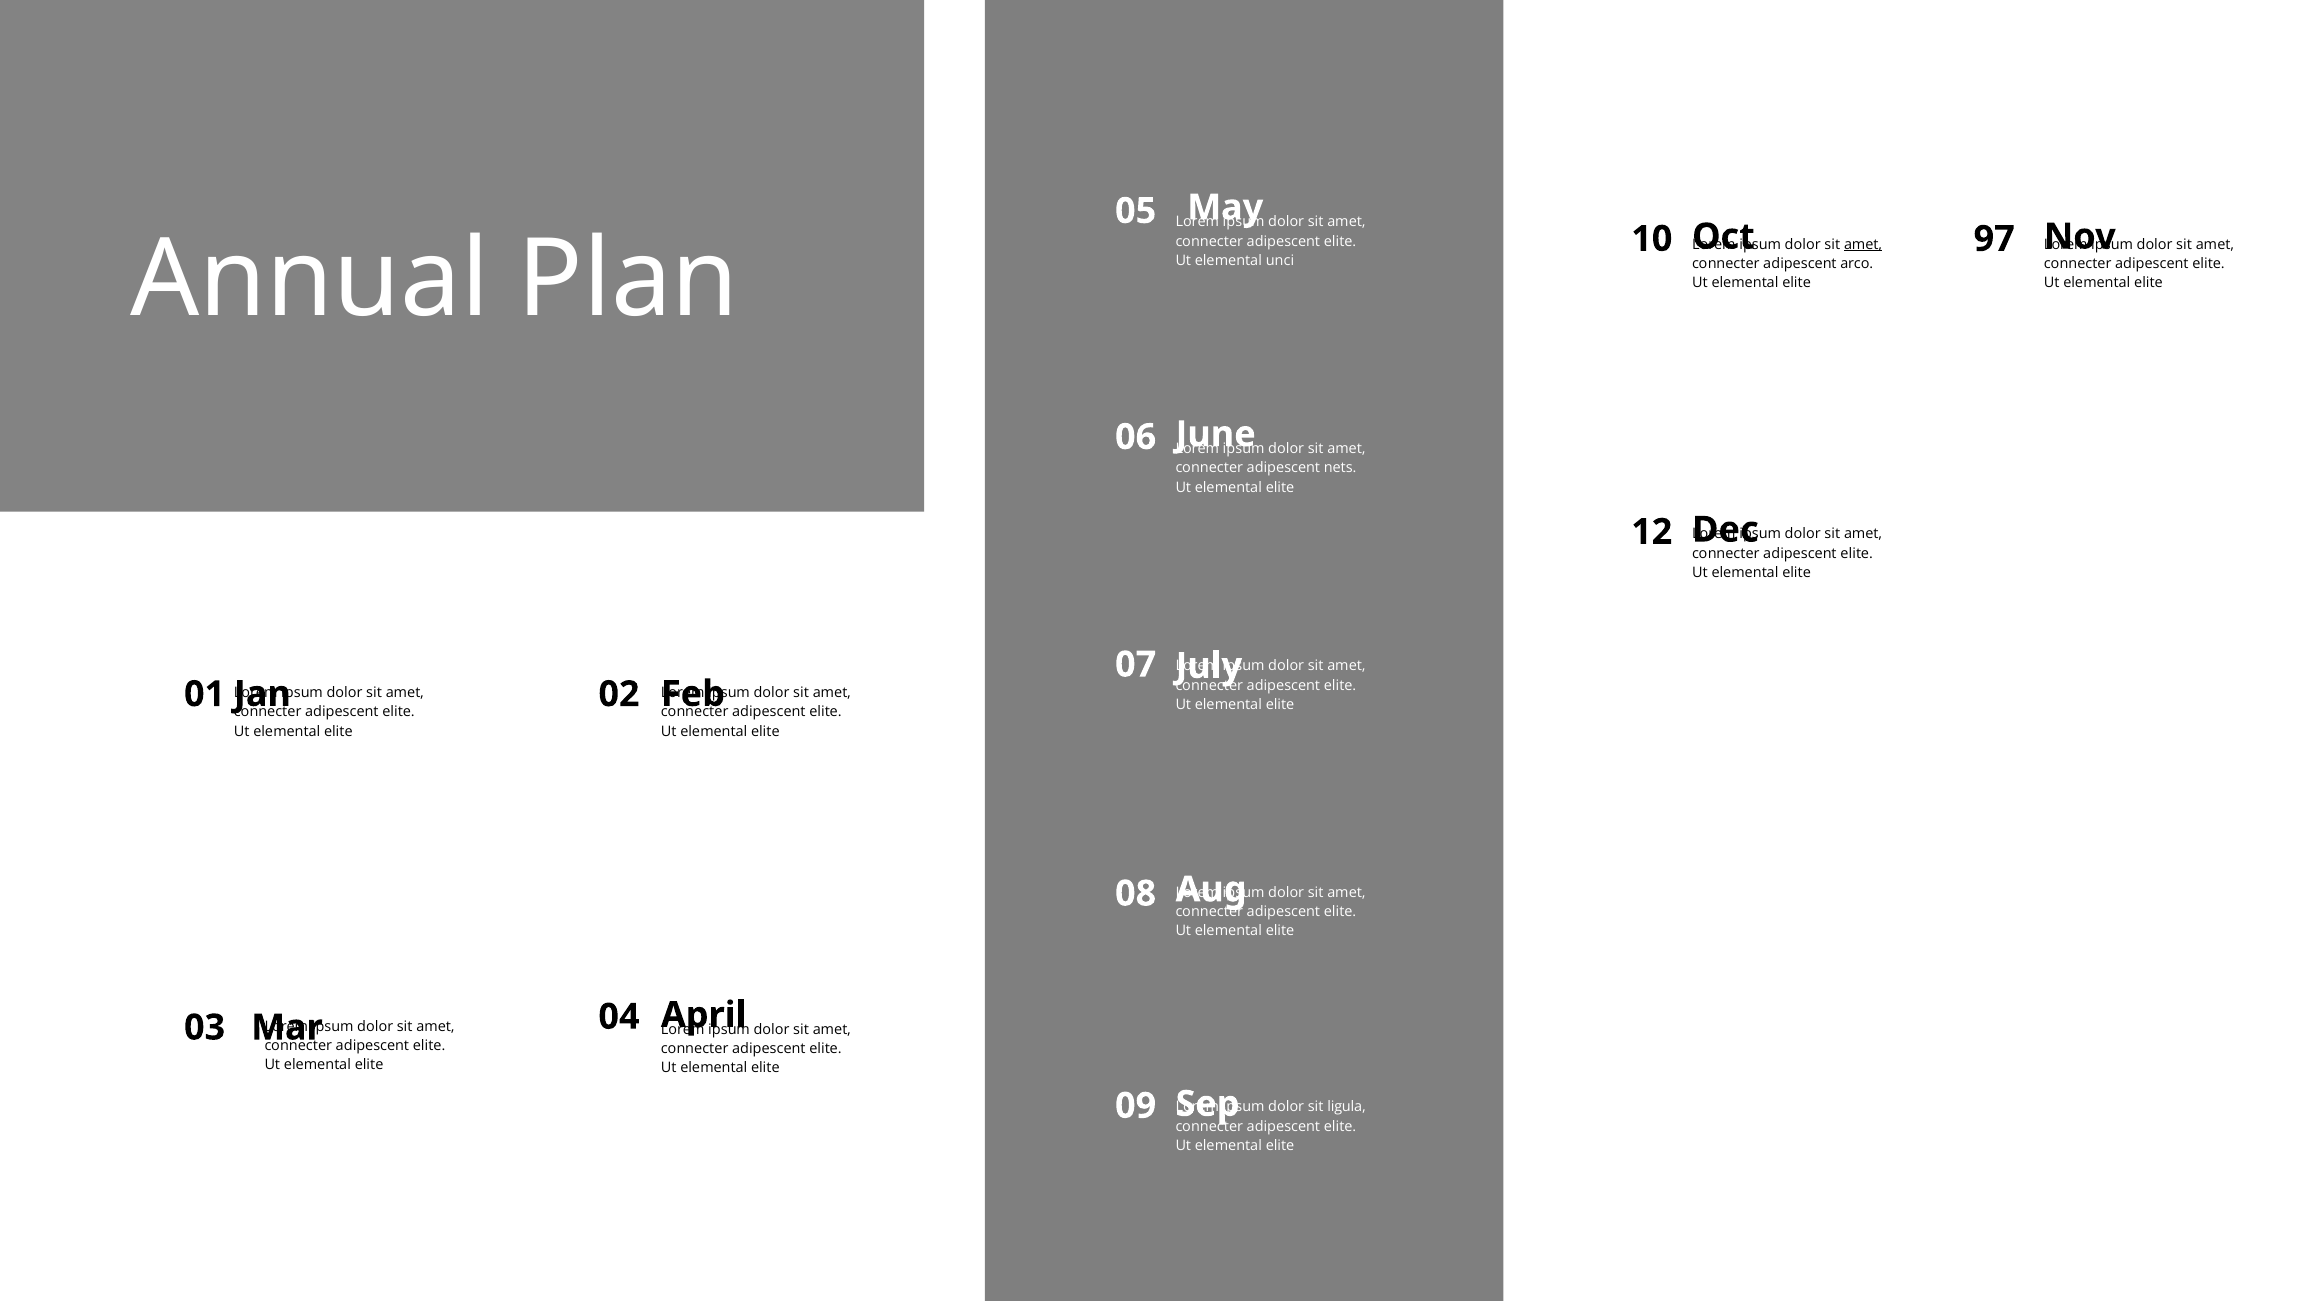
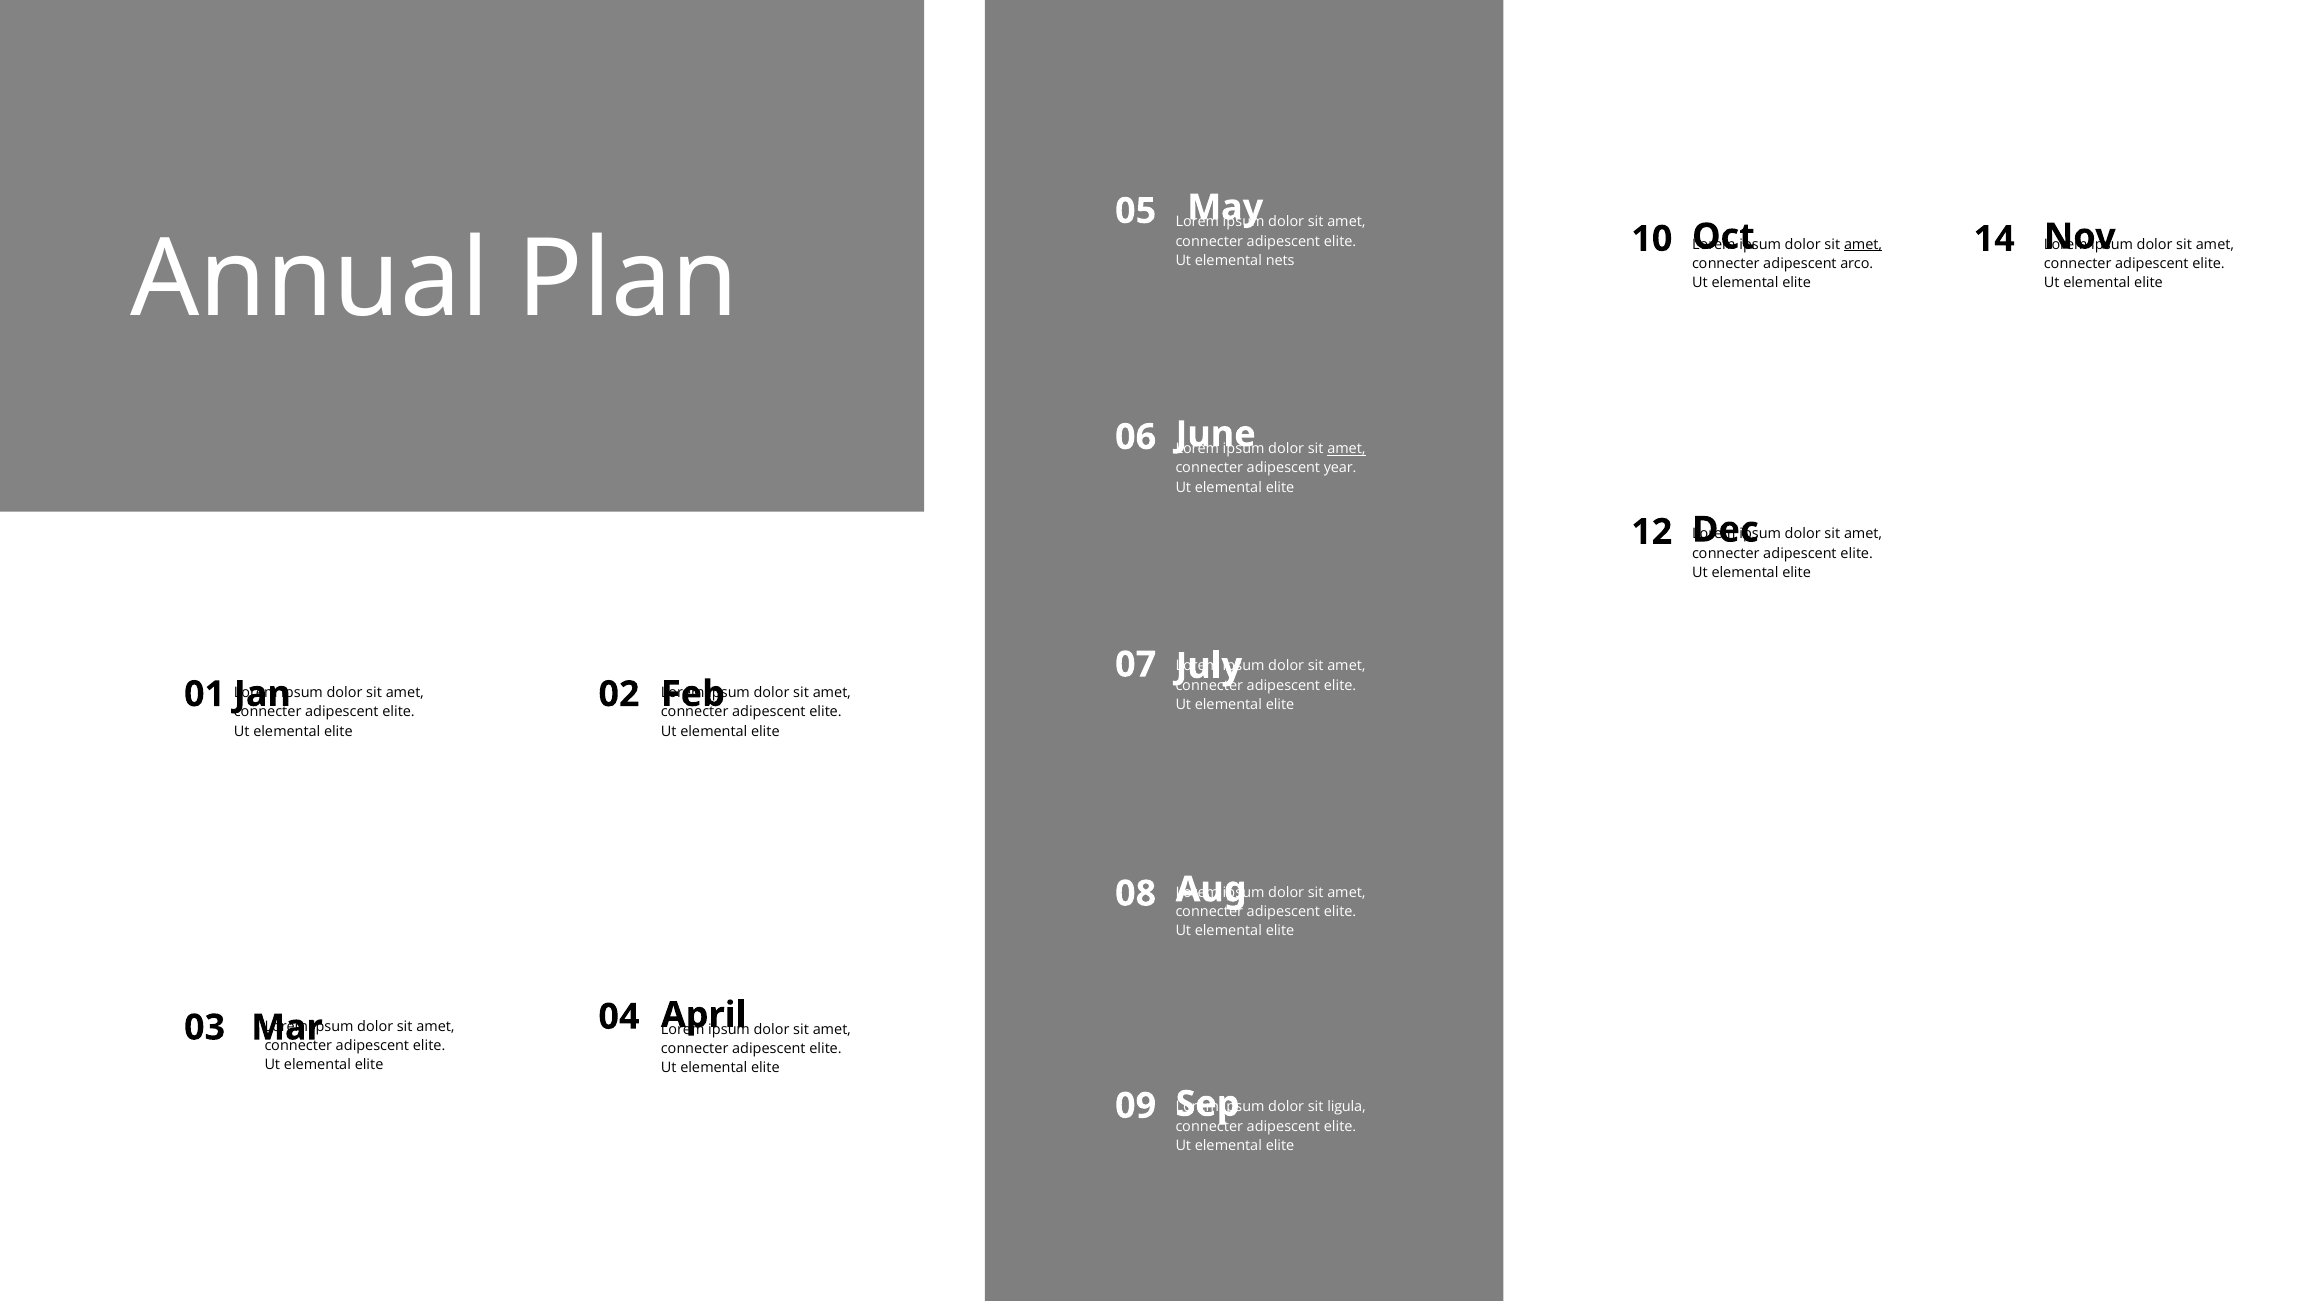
97: 97 -> 14
unci: unci -> nets
amet at (1347, 449) underline: none -> present
nets: nets -> year
